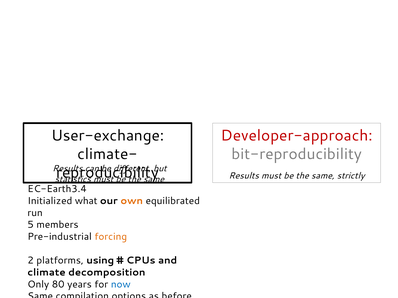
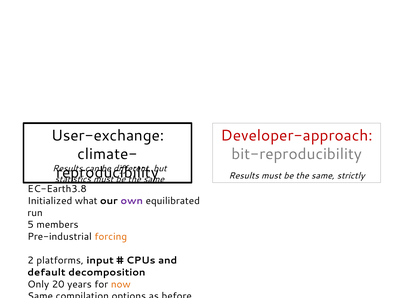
EC-Earth3.4: EC-Earth3.4 -> EC-Earth3.8
own colour: orange -> purple
using: using -> input
climate: climate -> default
80: 80 -> 20
now colour: blue -> orange
